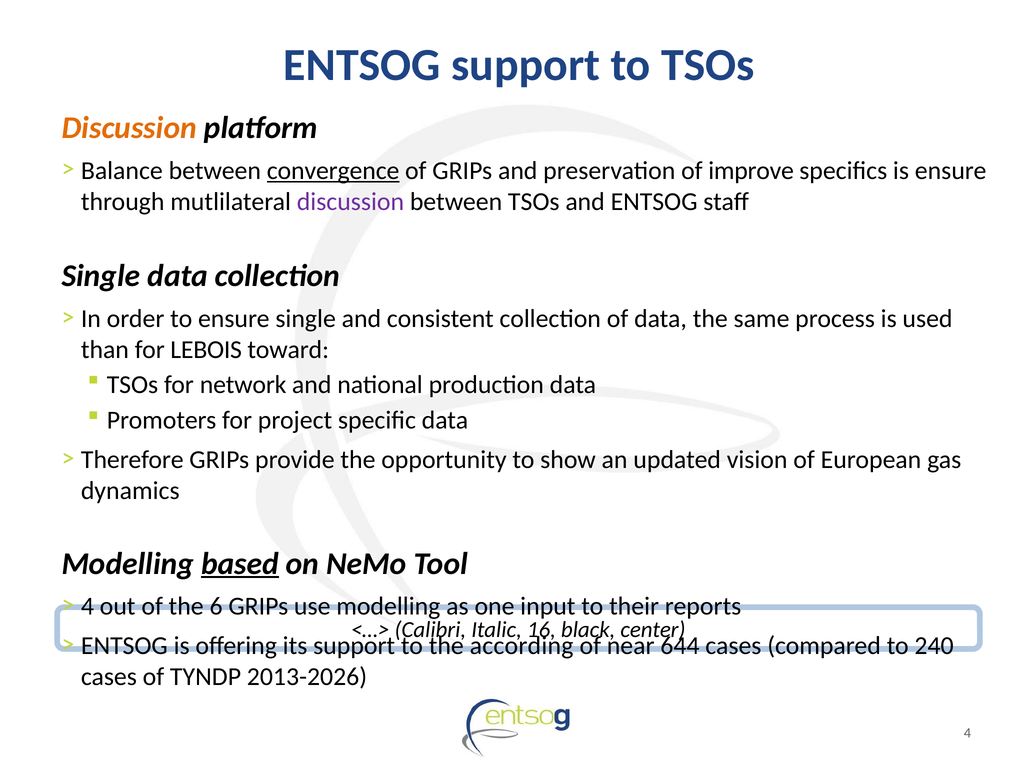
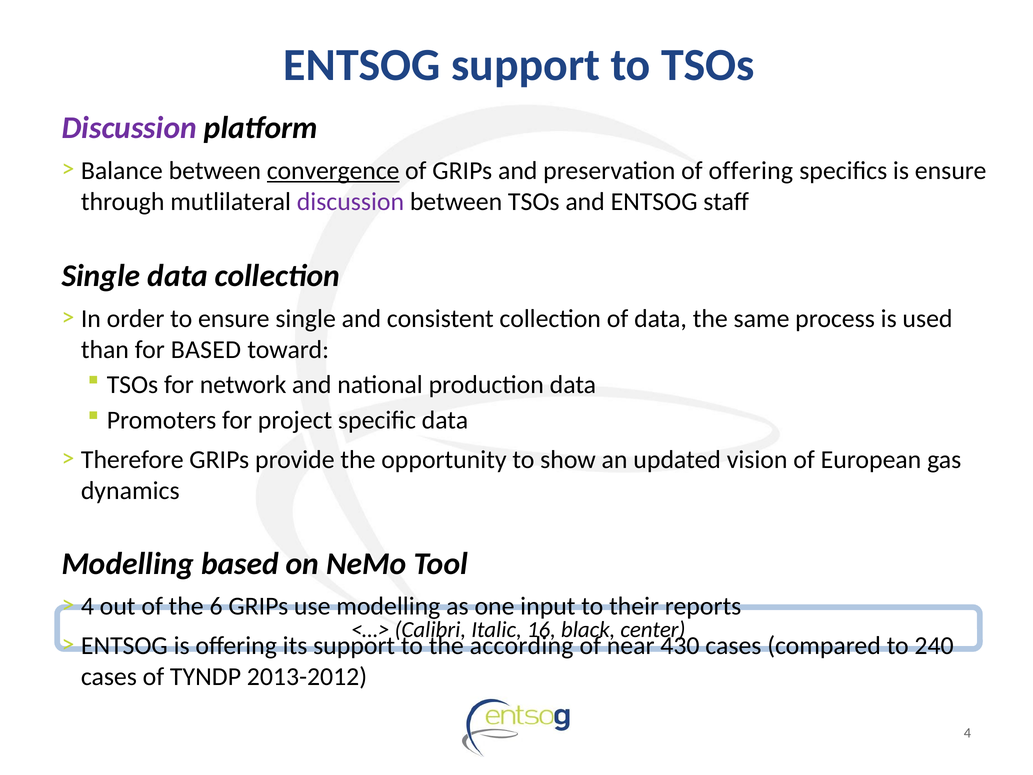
Discussion at (129, 128) colour: orange -> purple
of improve: improve -> offering
for LEBOIS: LEBOIS -> BASED
based at (240, 563) underline: present -> none
644: 644 -> 430
2013-2026: 2013-2026 -> 2013-2012
